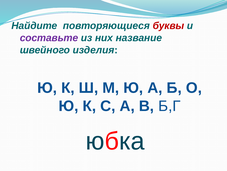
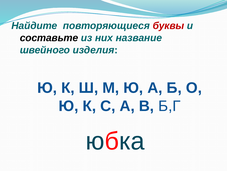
составьте colour: purple -> black
